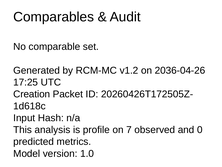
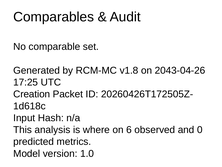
v1.2: v1.2 -> v1.8
2036-04-26: 2036-04-26 -> 2043-04-26
profile: profile -> where
7: 7 -> 6
